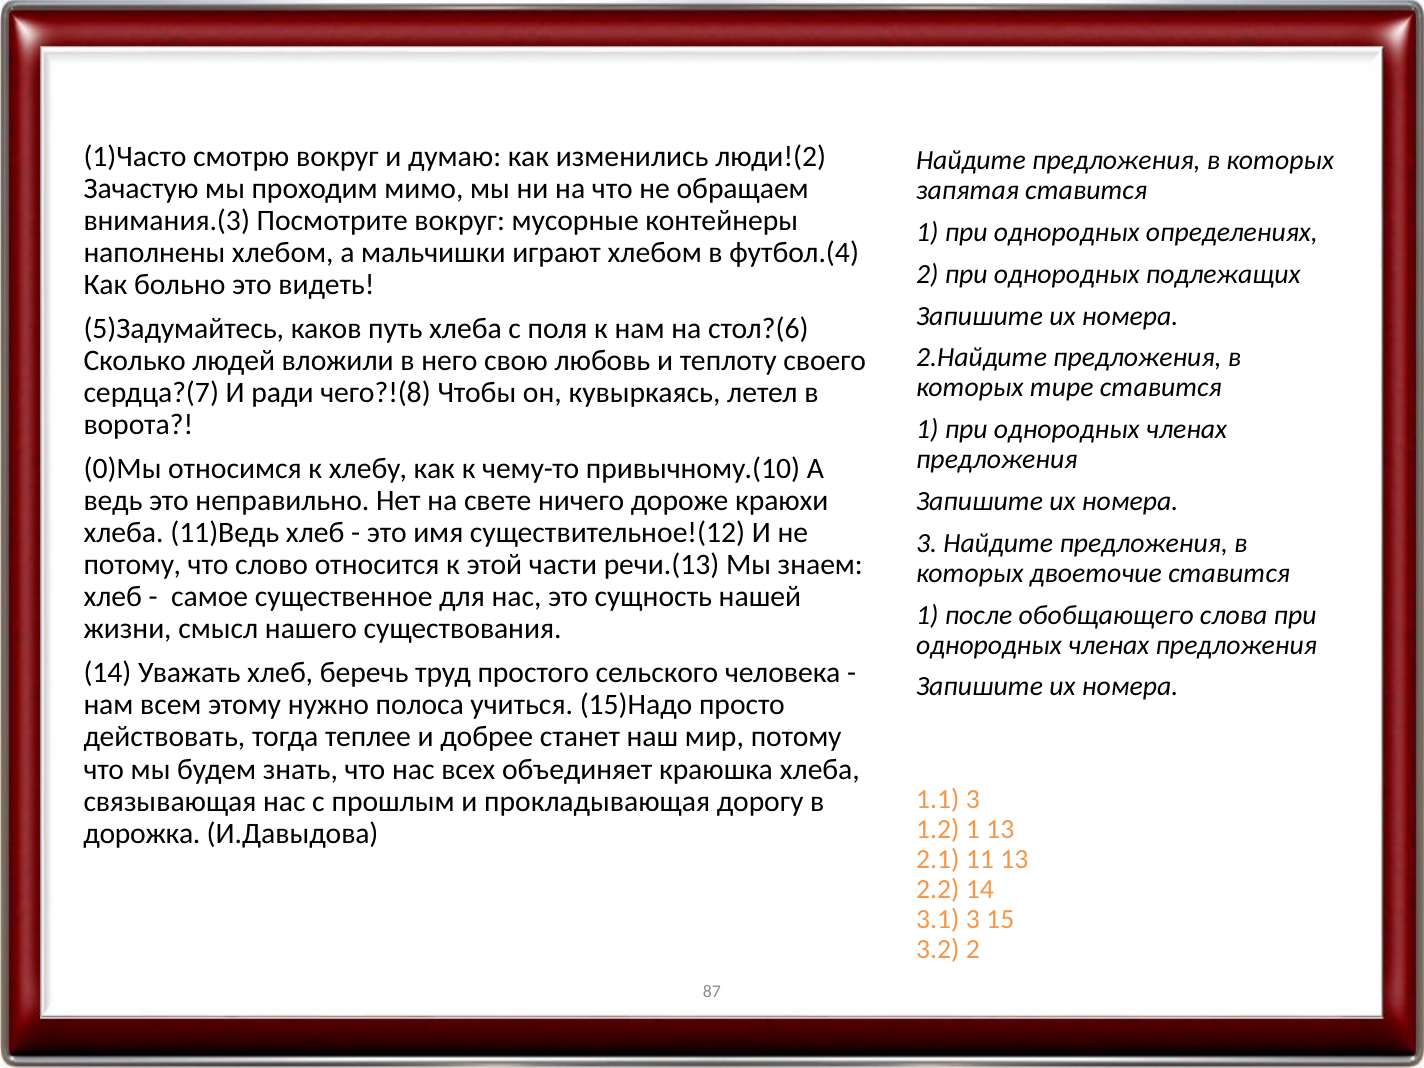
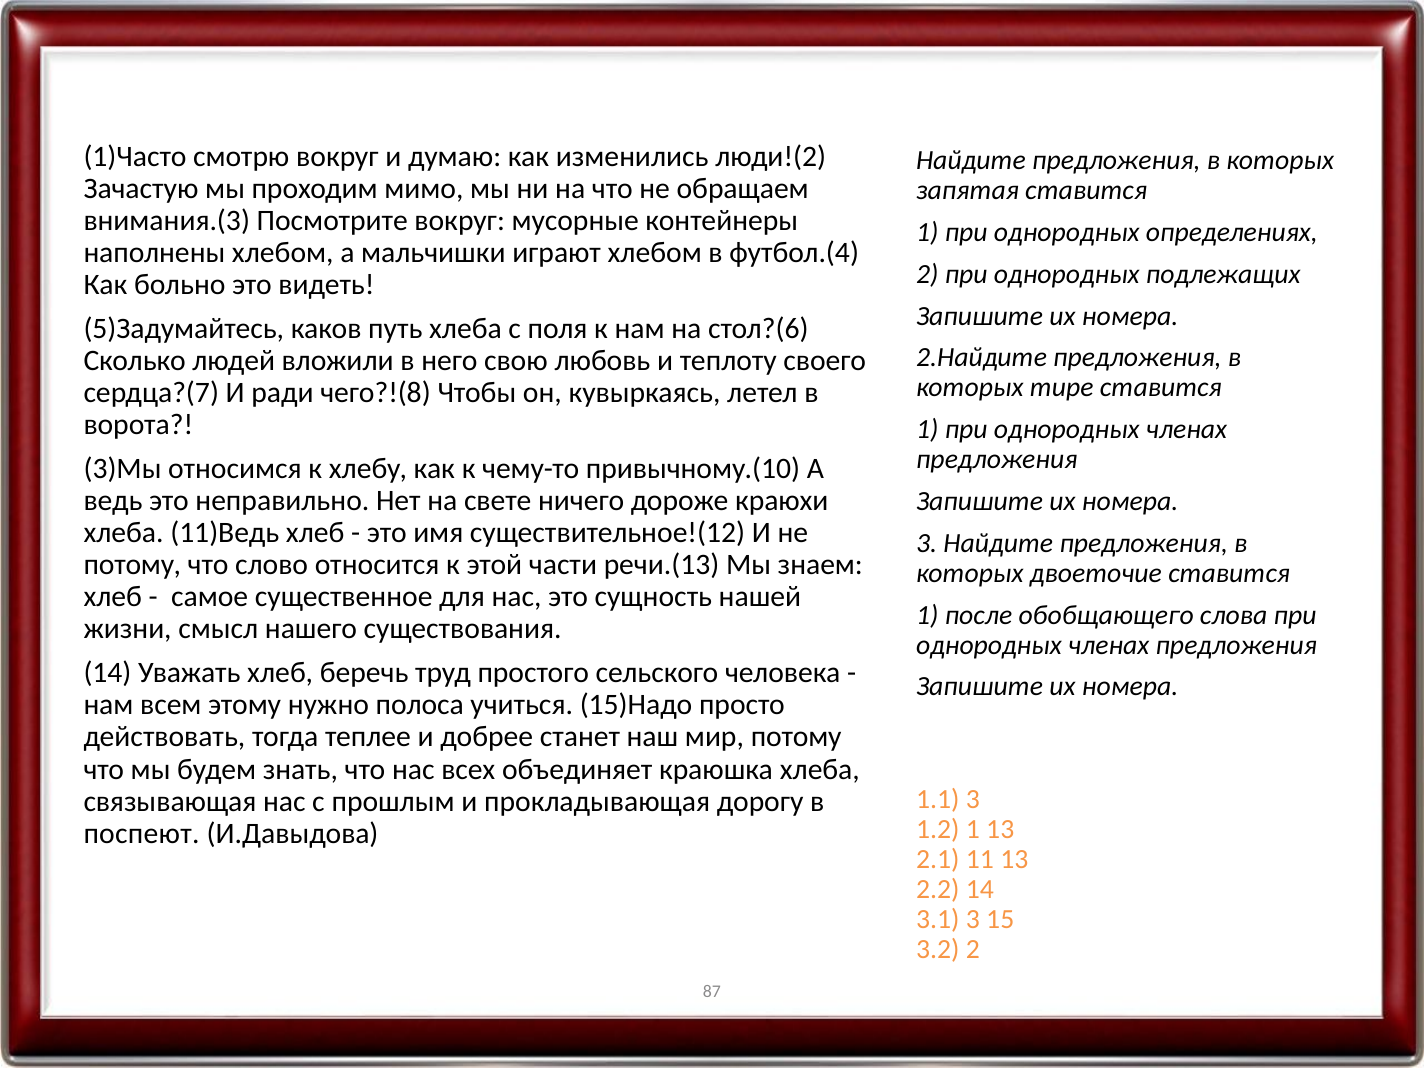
0)Мы: 0)Мы -> 3)Мы
дорожка: дорожка -> поспеют
